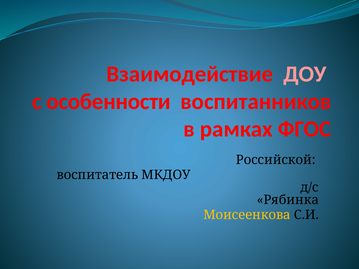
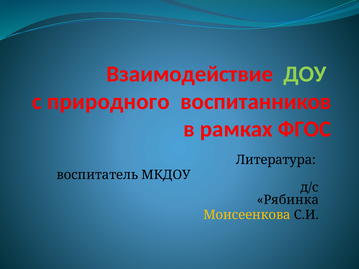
ДОУ colour: pink -> light green
особенности: особенности -> природного
Российской: Российской -> Литература
